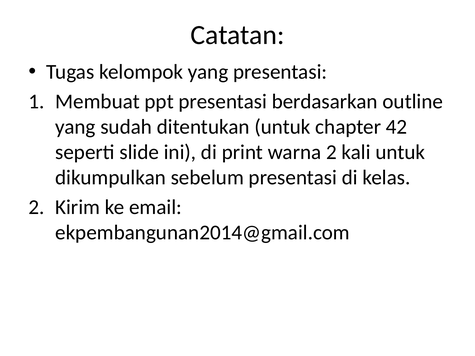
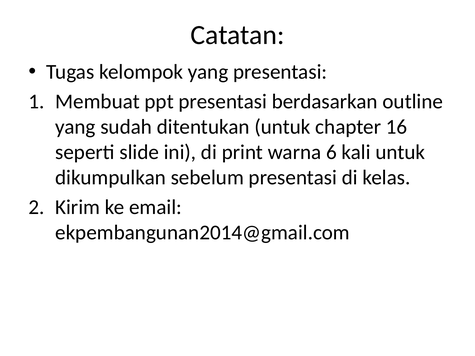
42: 42 -> 16
warna 2: 2 -> 6
